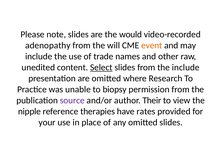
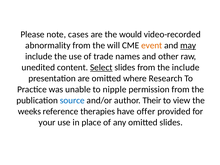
note slides: slides -> cases
adenopathy: adenopathy -> abnormality
may underline: none -> present
biopsy: biopsy -> nipple
source colour: purple -> blue
nipple: nipple -> weeks
rates: rates -> offer
